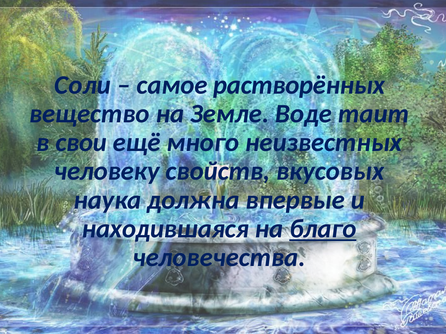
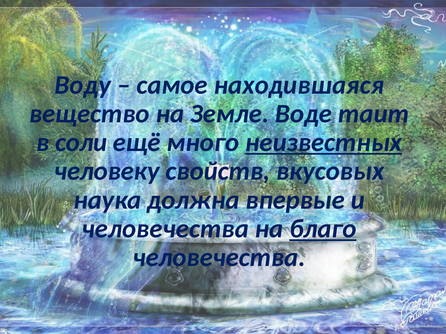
Соли: Соли -> Воду
растворённых: растворённых -> находившаяся
свои: свои -> соли
неизвестных underline: none -> present
находившаяся at (165, 229): находившаяся -> человечества
